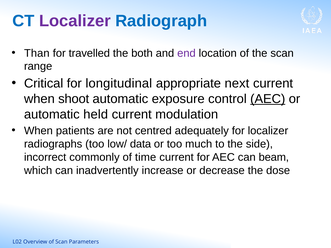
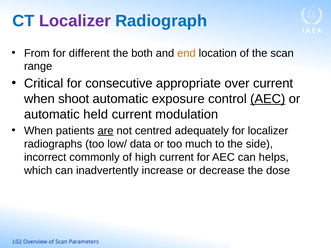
Than: Than -> From
travelled: travelled -> different
end colour: purple -> orange
longitudinal: longitudinal -> consecutive
next: next -> over
are underline: none -> present
time: time -> high
beam: beam -> helps
